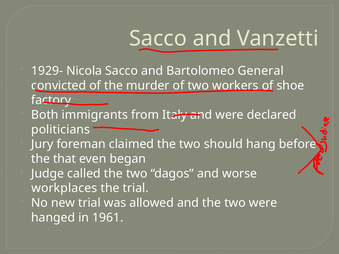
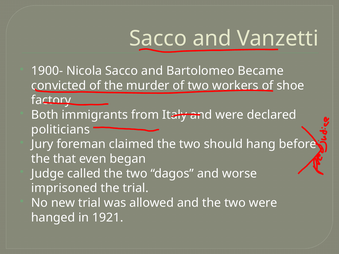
1929-: 1929- -> 1900-
General: General -> Became
workplaces: workplaces -> imprisoned
1961: 1961 -> 1921
